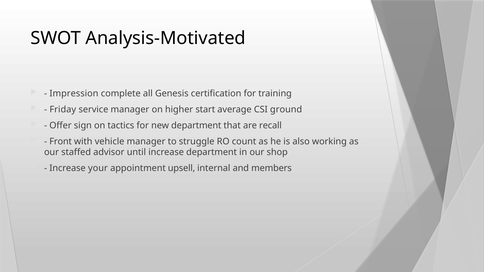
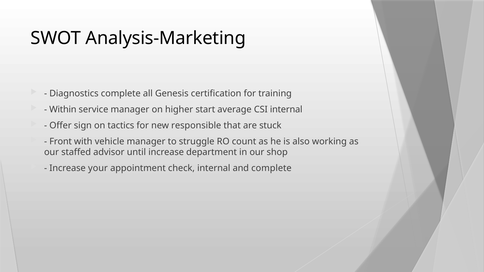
Analysis-Motivated: Analysis-Motivated -> Analysis-Marketing
Impression: Impression -> Diagnostics
Friday: Friday -> Within
CSI ground: ground -> internal
new department: department -> responsible
recall: recall -> stuck
upsell: upsell -> check
and members: members -> complete
